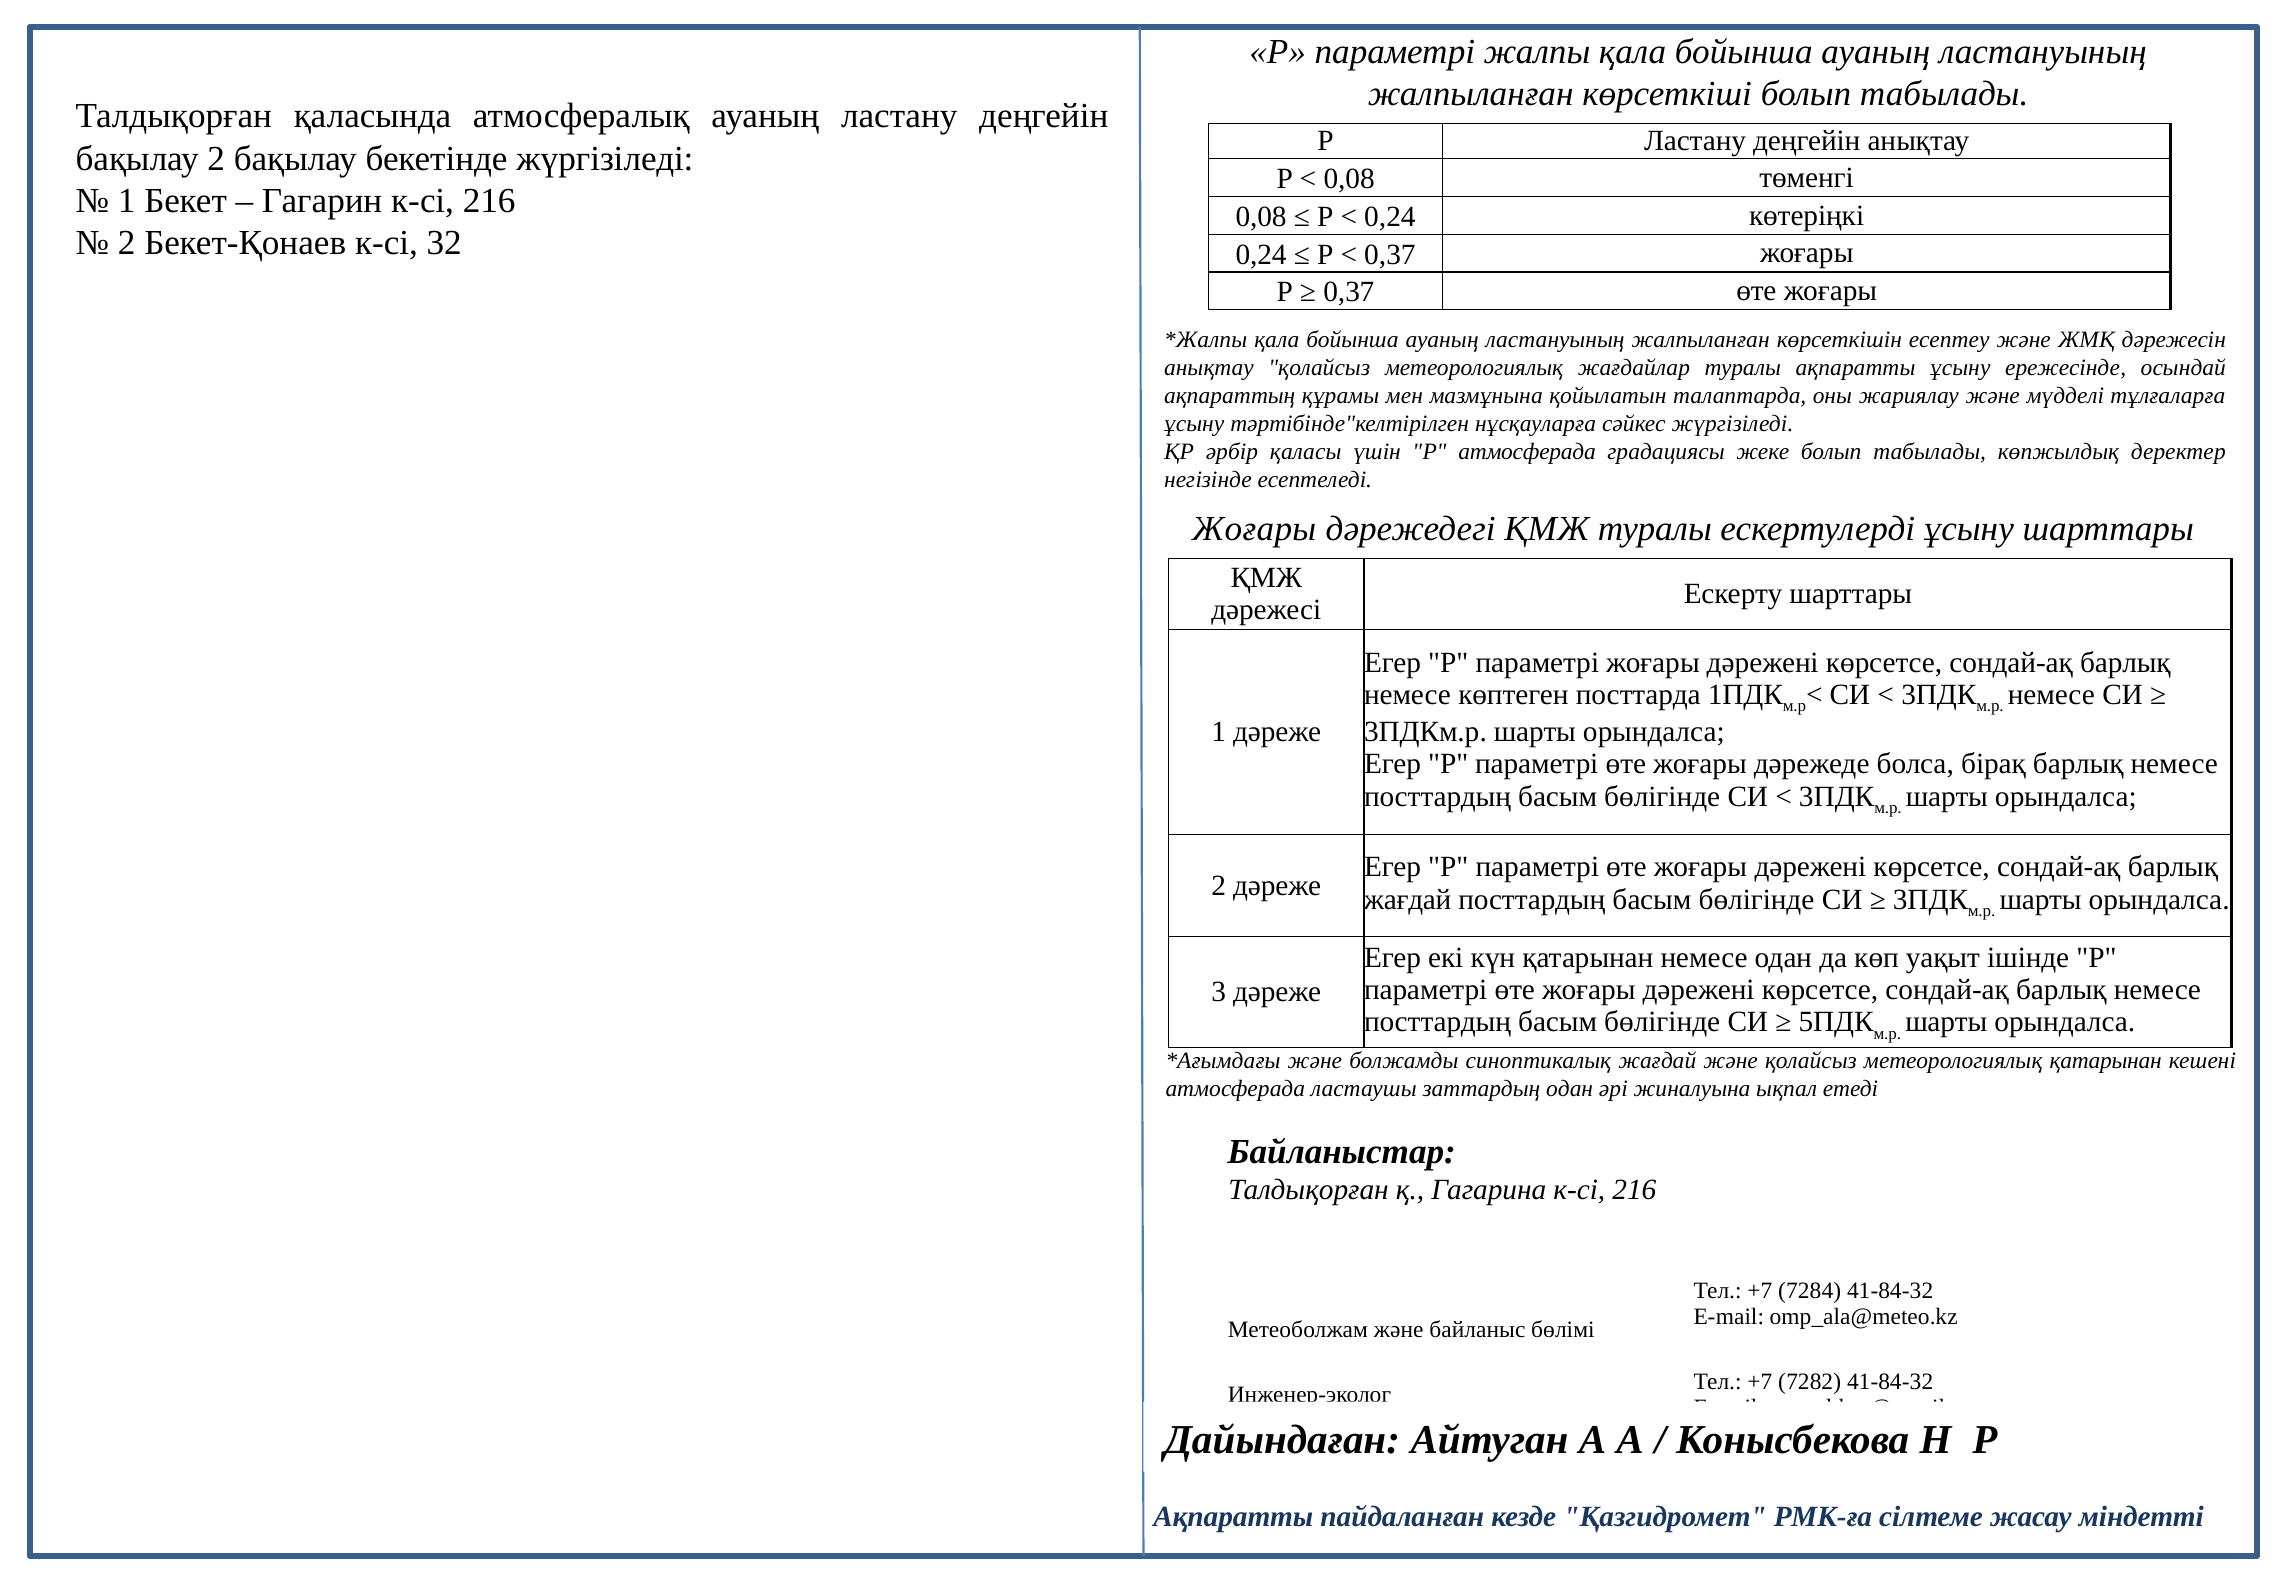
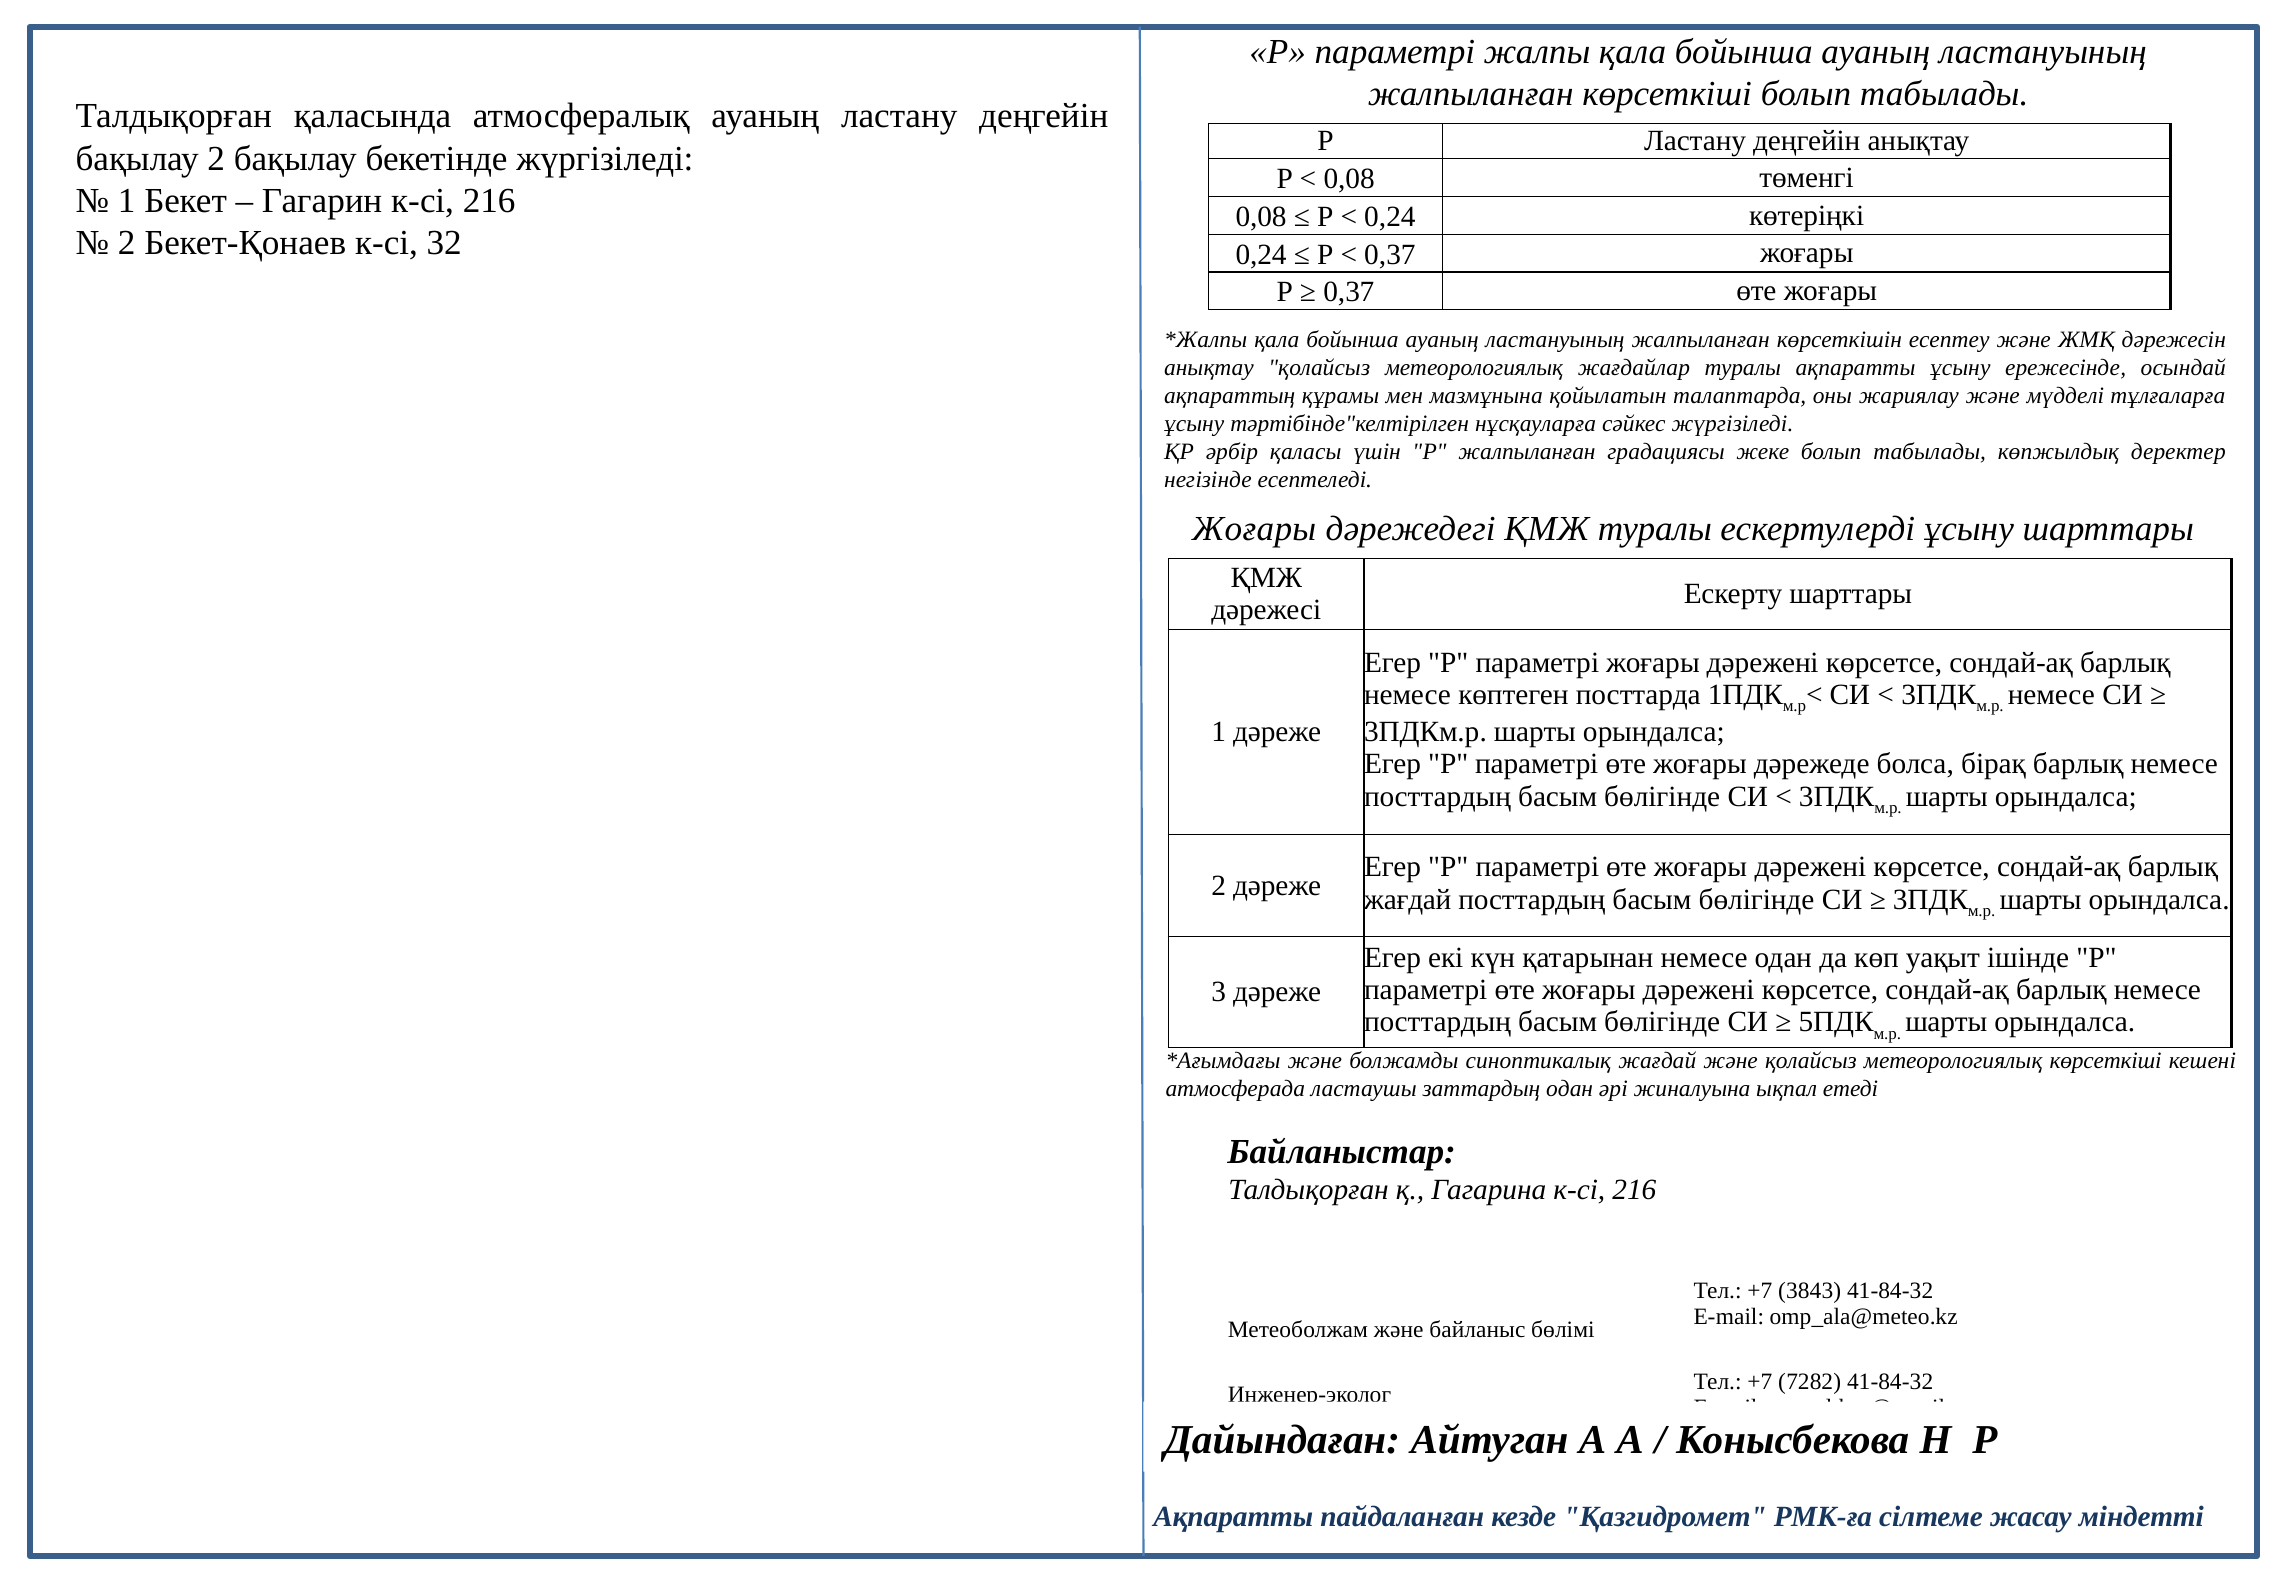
Р атмосферада: атмосферада -> жалпыланған
метеорологиялық қатарынан: қатарынан -> көрсеткіші
7284: 7284 -> 3843
